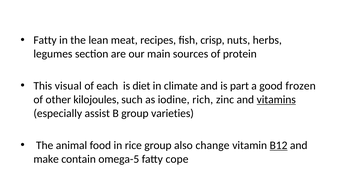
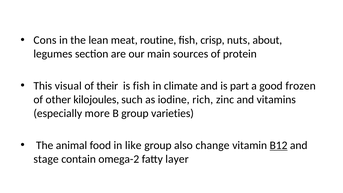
Fatty at (45, 40): Fatty -> Cons
recipes: recipes -> routine
herbs: herbs -> about
each: each -> their
is diet: diet -> fish
vitamins underline: present -> none
assist: assist -> more
rice: rice -> like
make: make -> stage
omega-5: omega-5 -> omega-2
cope: cope -> layer
